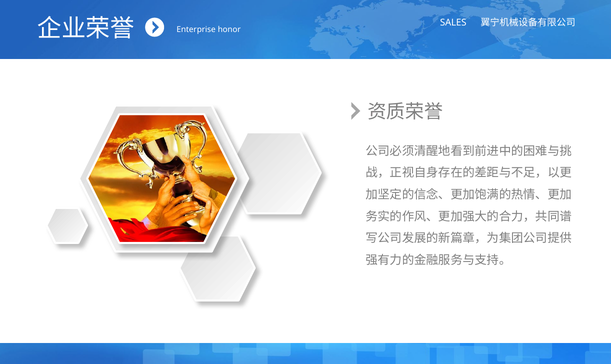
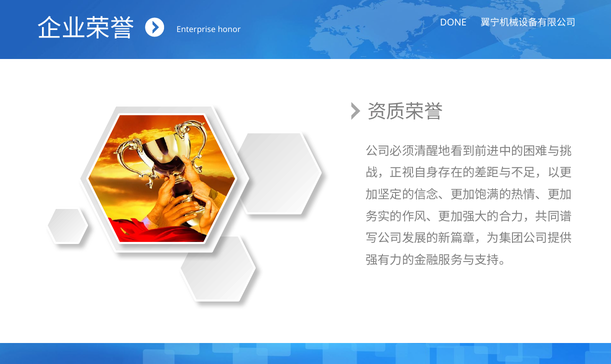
SALES: SALES -> DONE
